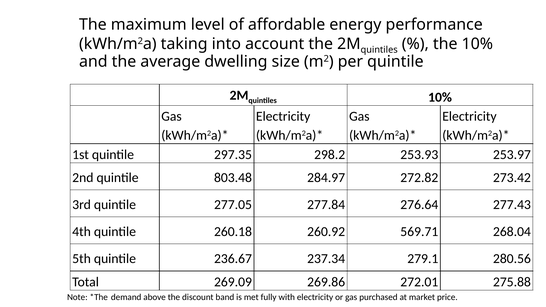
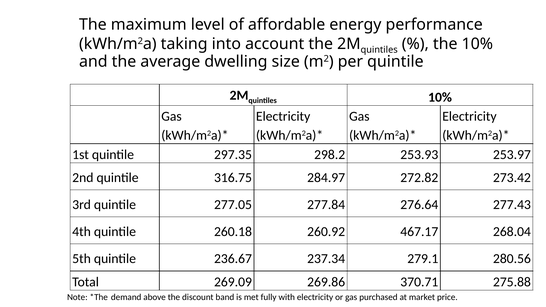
803.48: 803.48 -> 316.75
569.71: 569.71 -> 467.17
272.01: 272.01 -> 370.71
